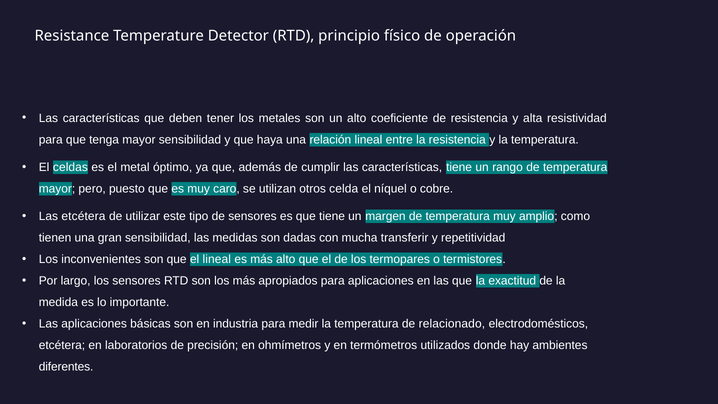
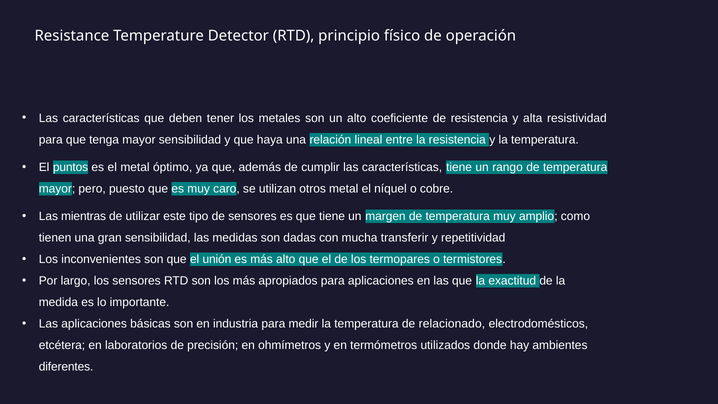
celdas: celdas -> puntos
otros celda: celda -> metal
Las etcétera: etcétera -> mientras
el lineal: lineal -> unión
